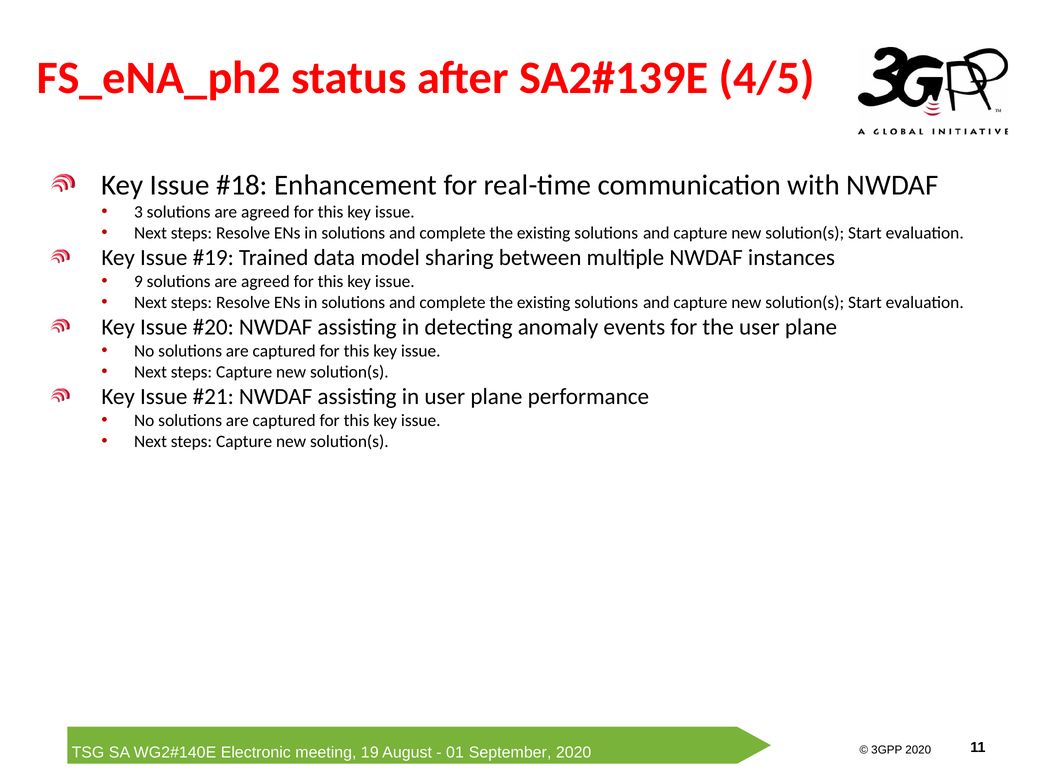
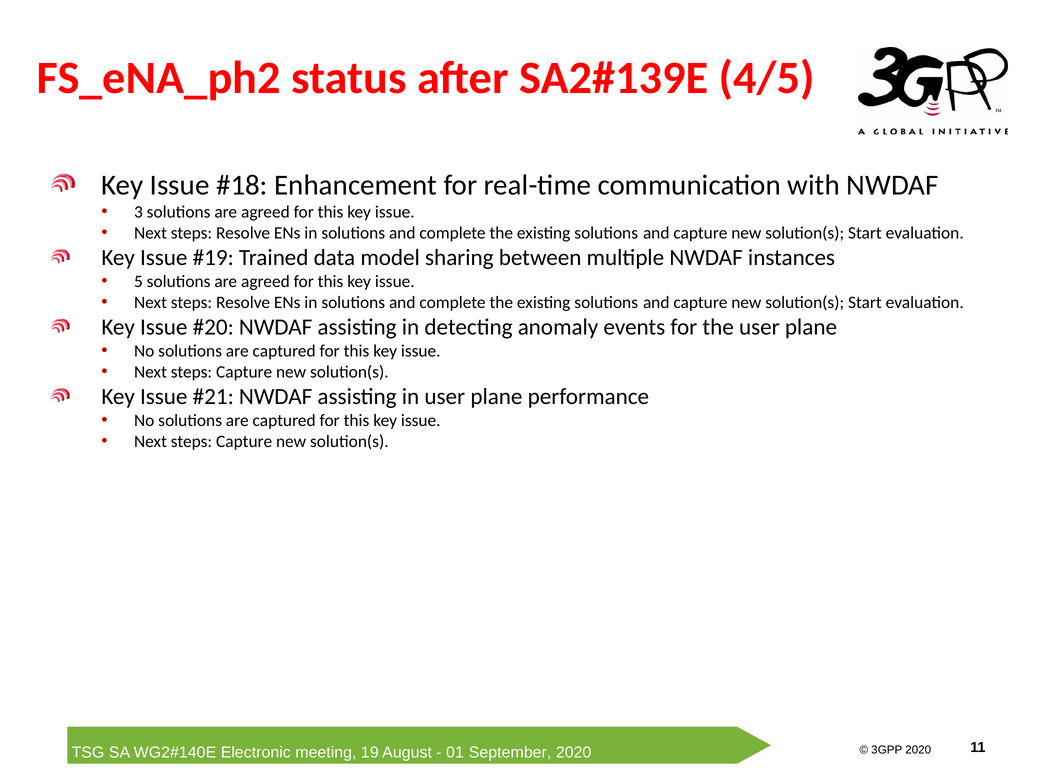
9: 9 -> 5
